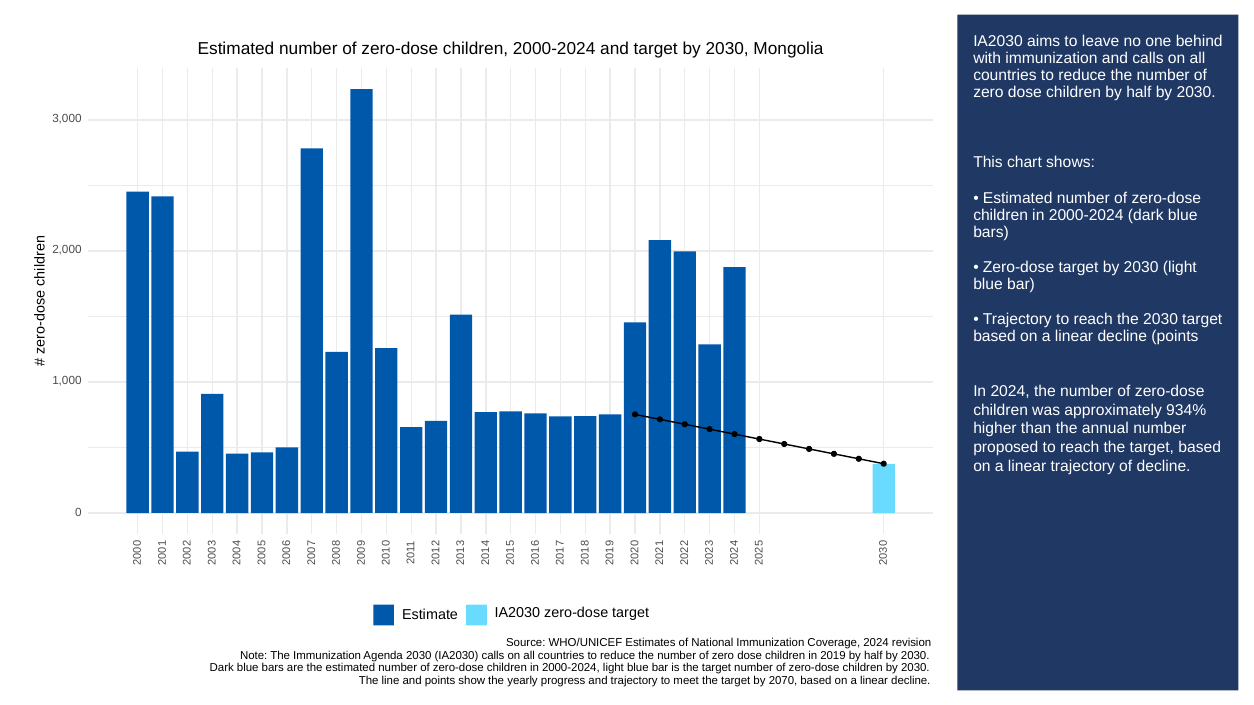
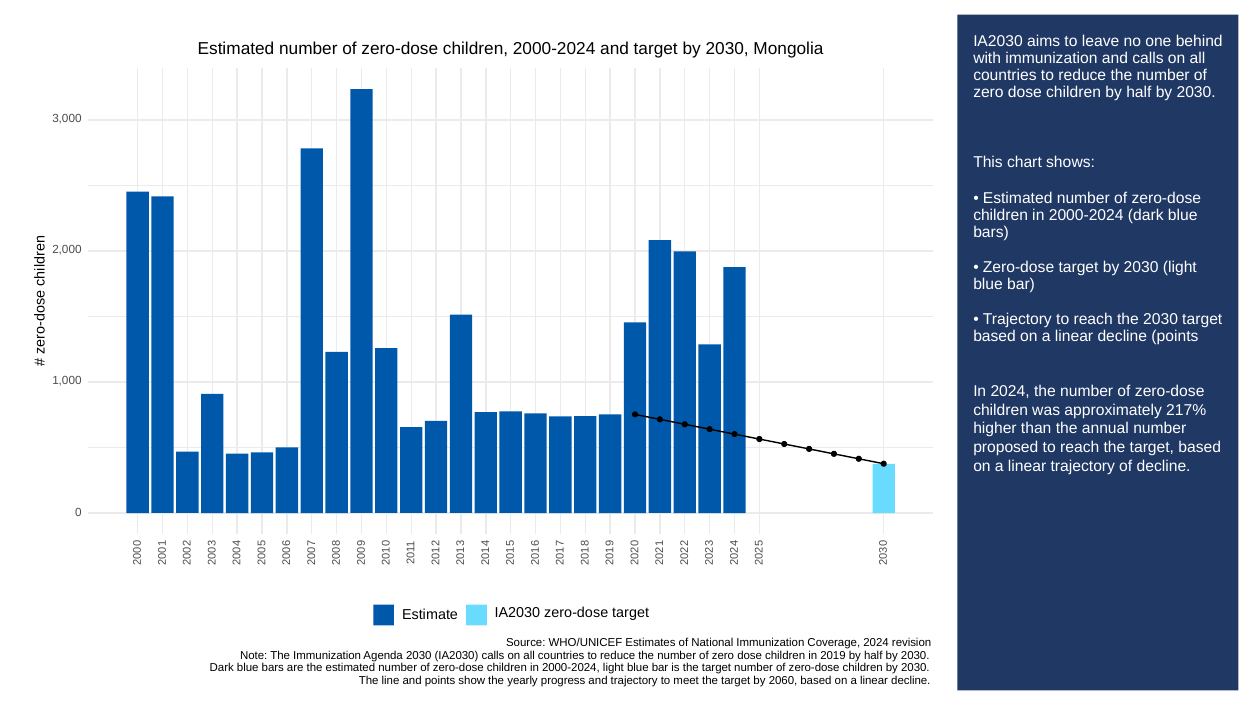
934%: 934% -> 217%
2070: 2070 -> 2060
